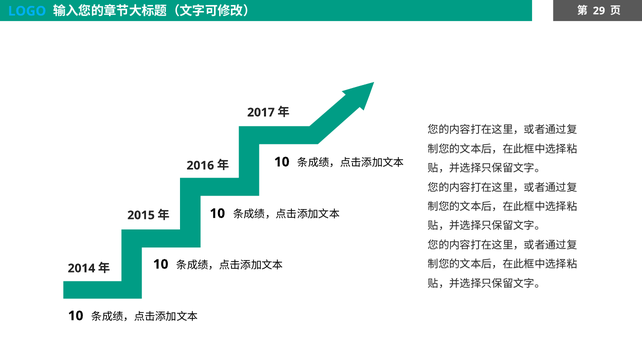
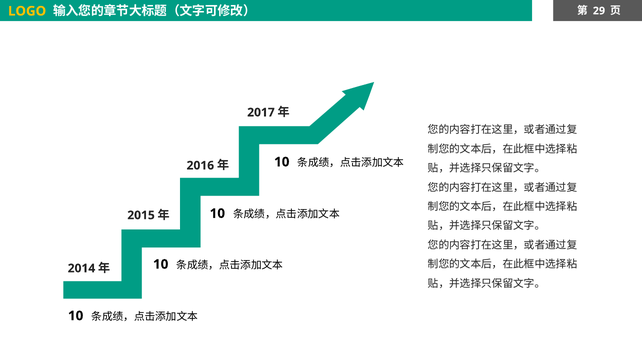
LOGO colour: light blue -> yellow
